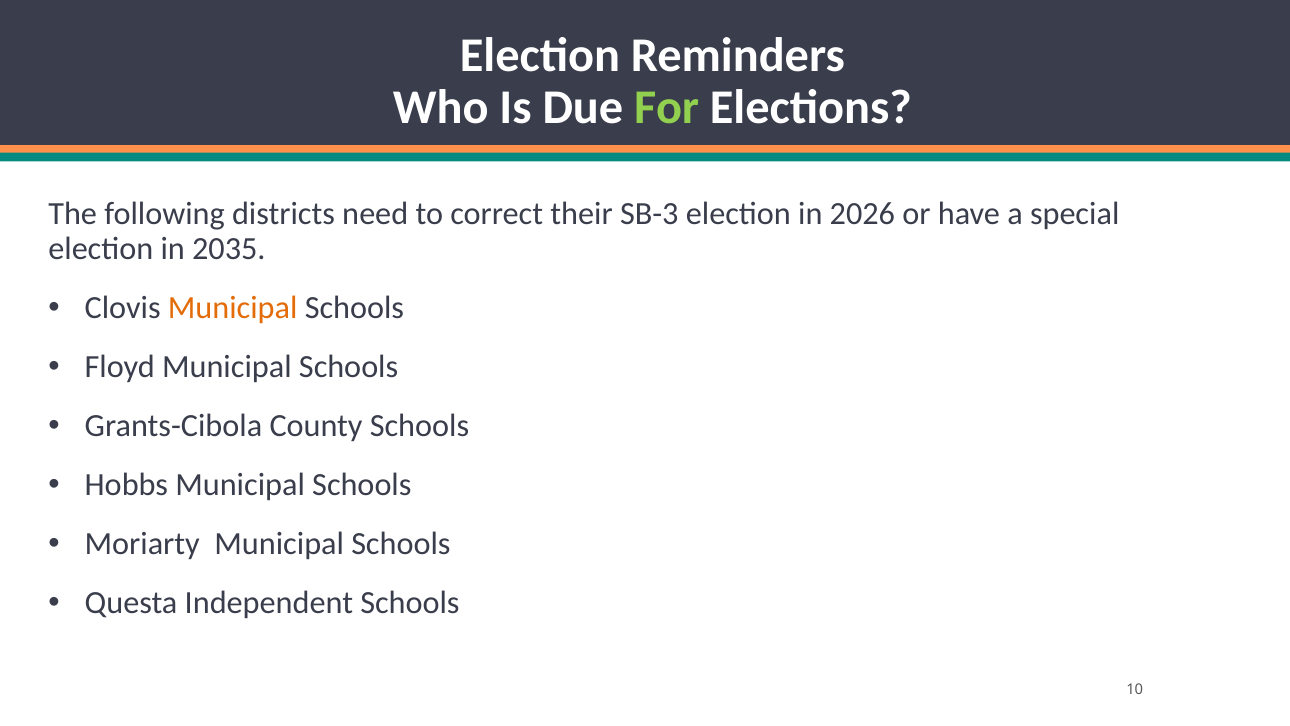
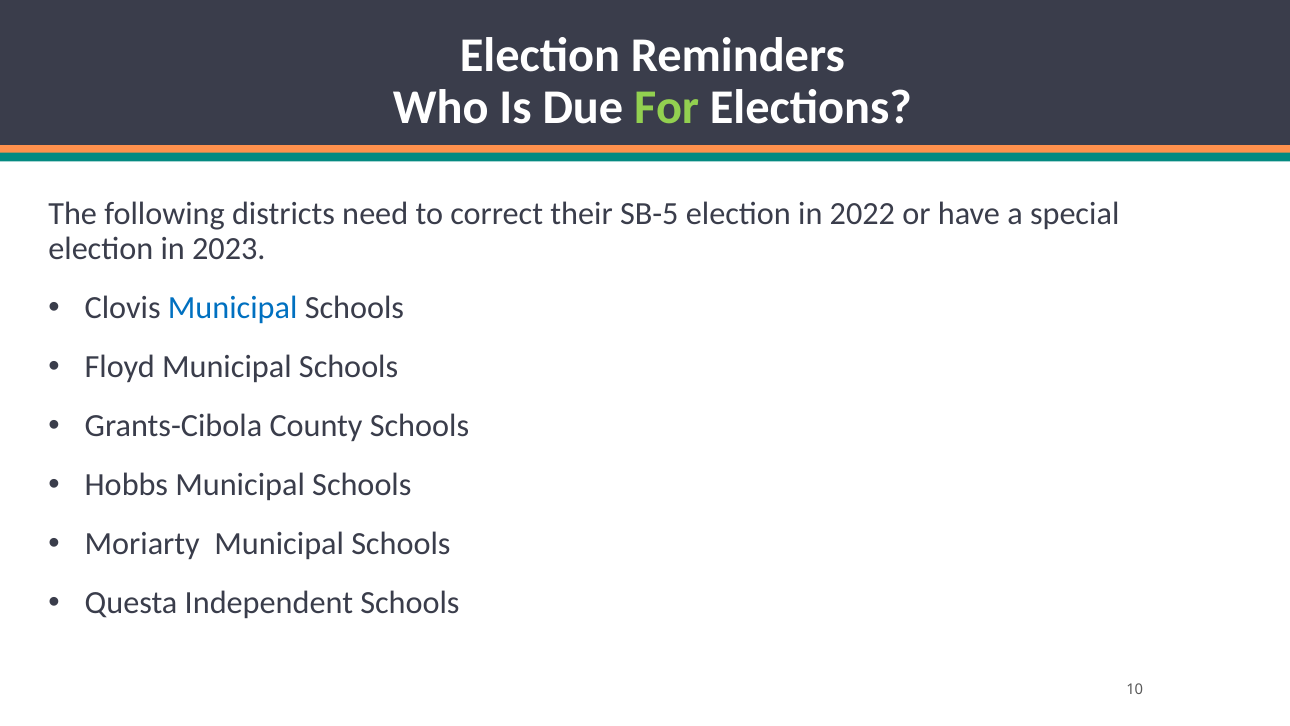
SB-3: SB-3 -> SB-5
2026: 2026 -> 2022
2035: 2035 -> 2023
Municipal at (233, 308) colour: orange -> blue
